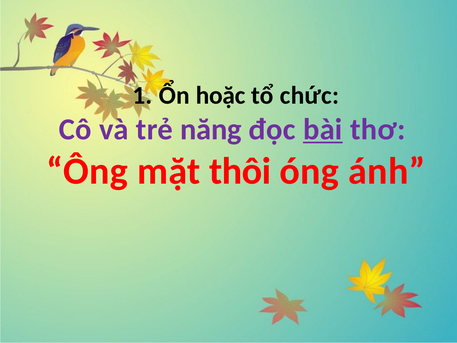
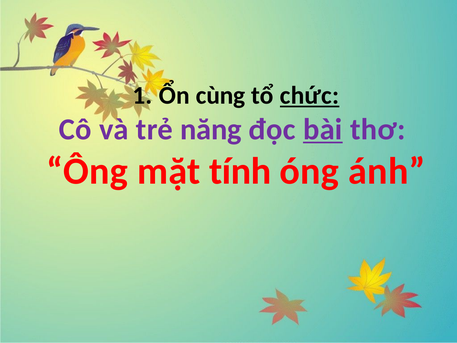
hoặc: hoặc -> cùng
chức underline: none -> present
thôi: thôi -> tính
